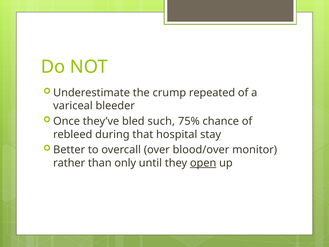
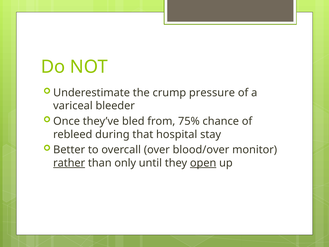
repeated: repeated -> pressure
such: such -> from
rather underline: none -> present
